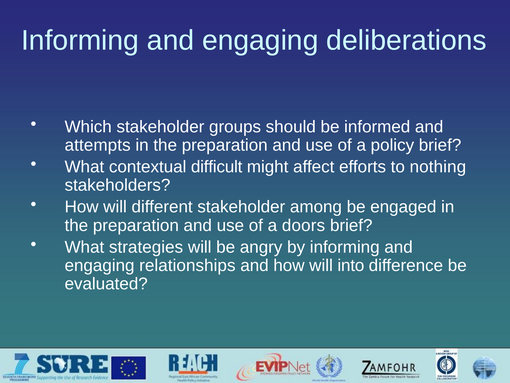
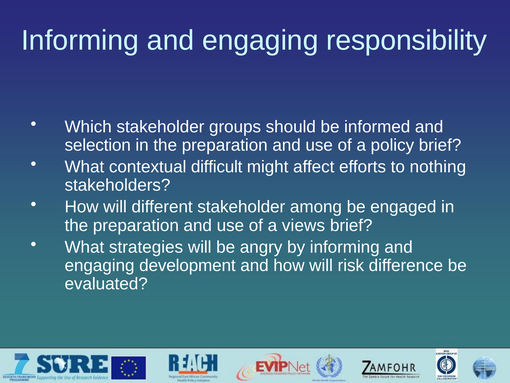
deliberations: deliberations -> responsibility
attempts: attempts -> selection
doors: doors -> views
relationships: relationships -> development
into: into -> risk
